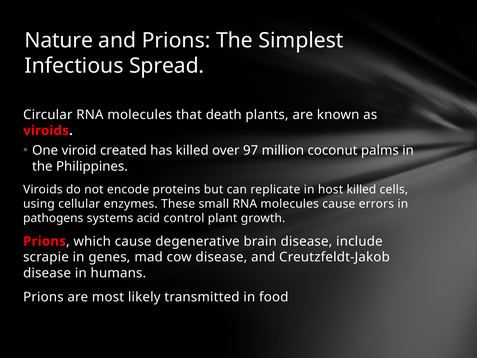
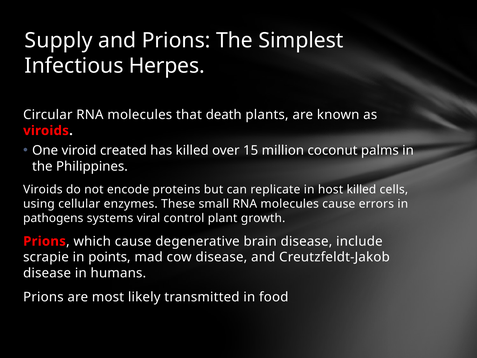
Nature: Nature -> Supply
Spread: Spread -> Herpes
97: 97 -> 15
acid: acid -> viral
genes: genes -> points
